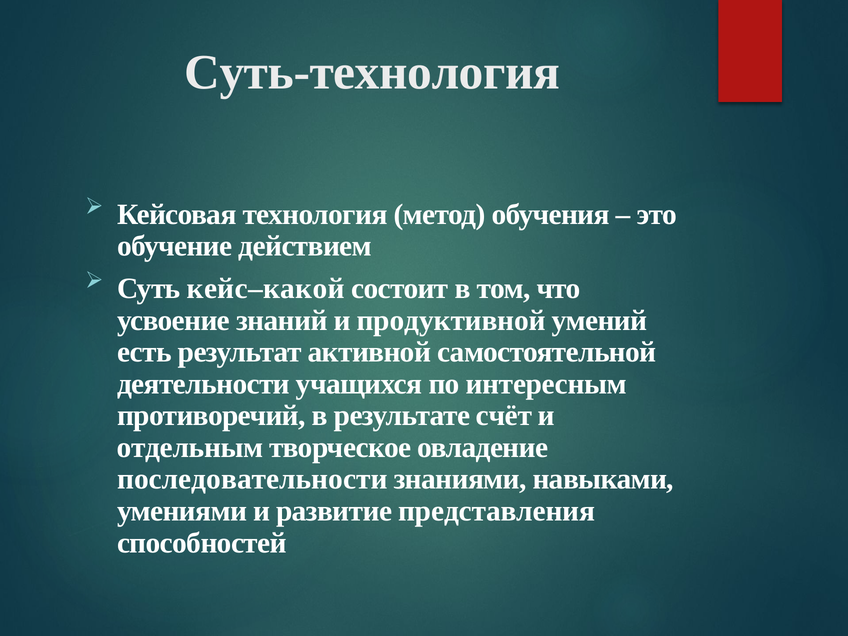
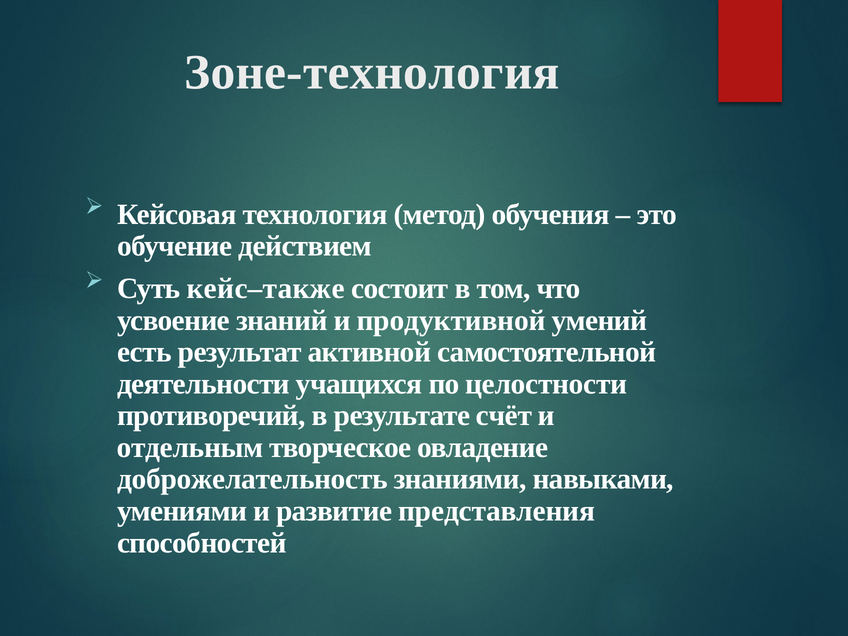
Суть-технология: Суть-технология -> Зоне-технология
кейс–какой: кейс–какой -> кейс–также
интересным: интересным -> целостности
последовательности: последовательности -> доброжелательность
